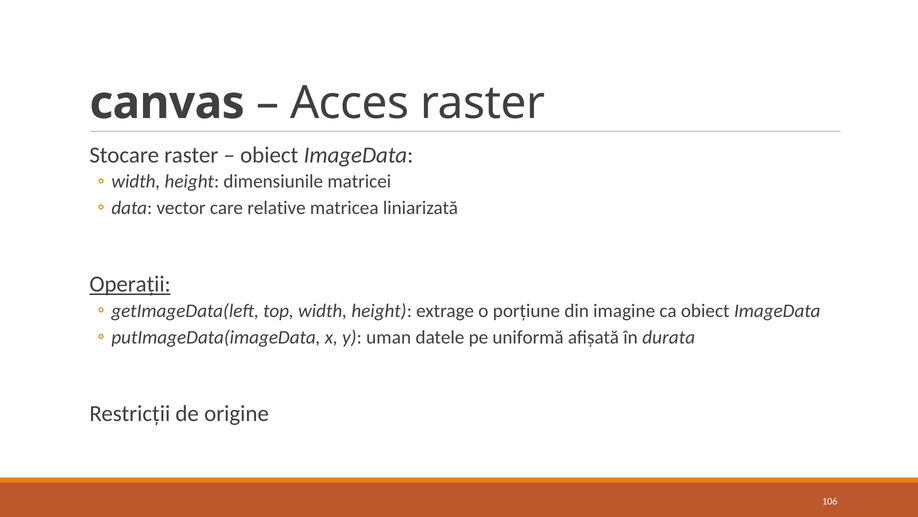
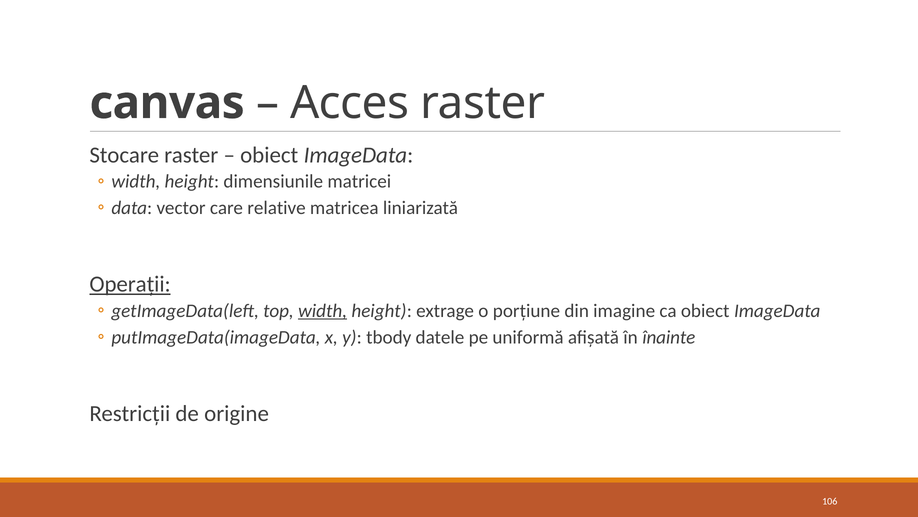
width at (323, 310) underline: none -> present
uman: uman -> tbody
durata: durata -> înainte
